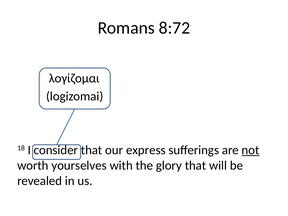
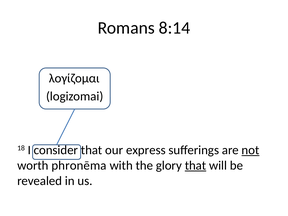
8:72: 8:72 -> 8:14
yourselves: yourselves -> phronēma
that at (195, 165) underline: none -> present
